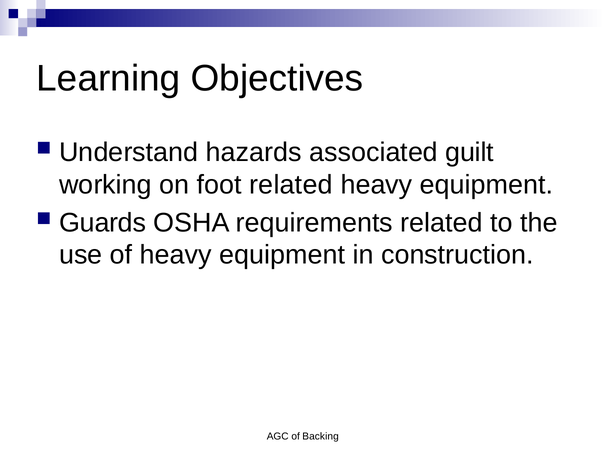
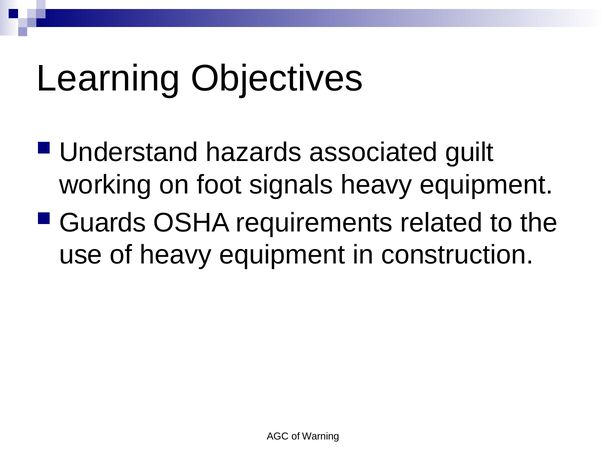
foot related: related -> signals
Backing: Backing -> Warning
